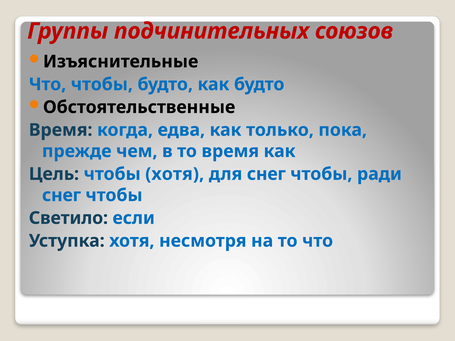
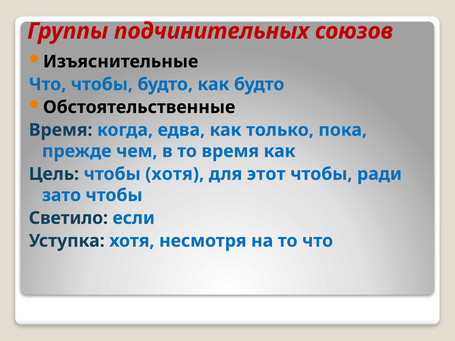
для снег: снег -> этот
снег at (62, 195): снег -> зато
